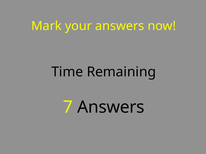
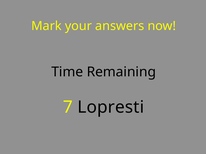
7 Answers: Answers -> Lopresti
